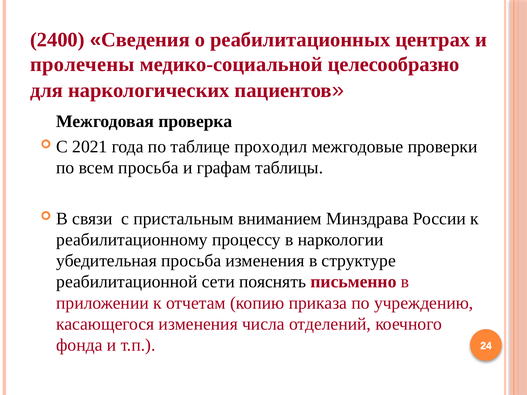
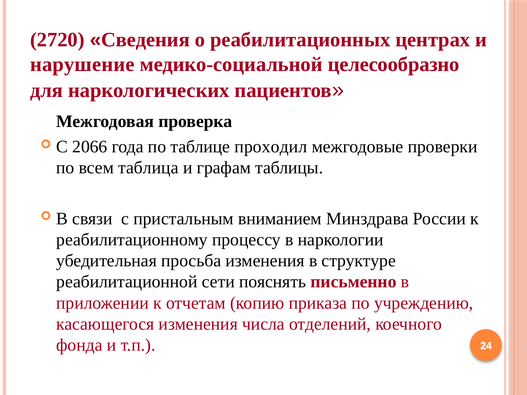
2400: 2400 -> 2720
пролечены: пролечены -> нарушение
2021: 2021 -> 2066
всем просьба: просьба -> таблица
